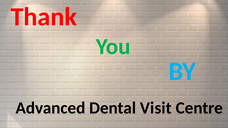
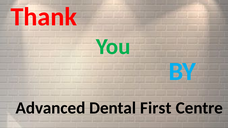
Visit: Visit -> First
